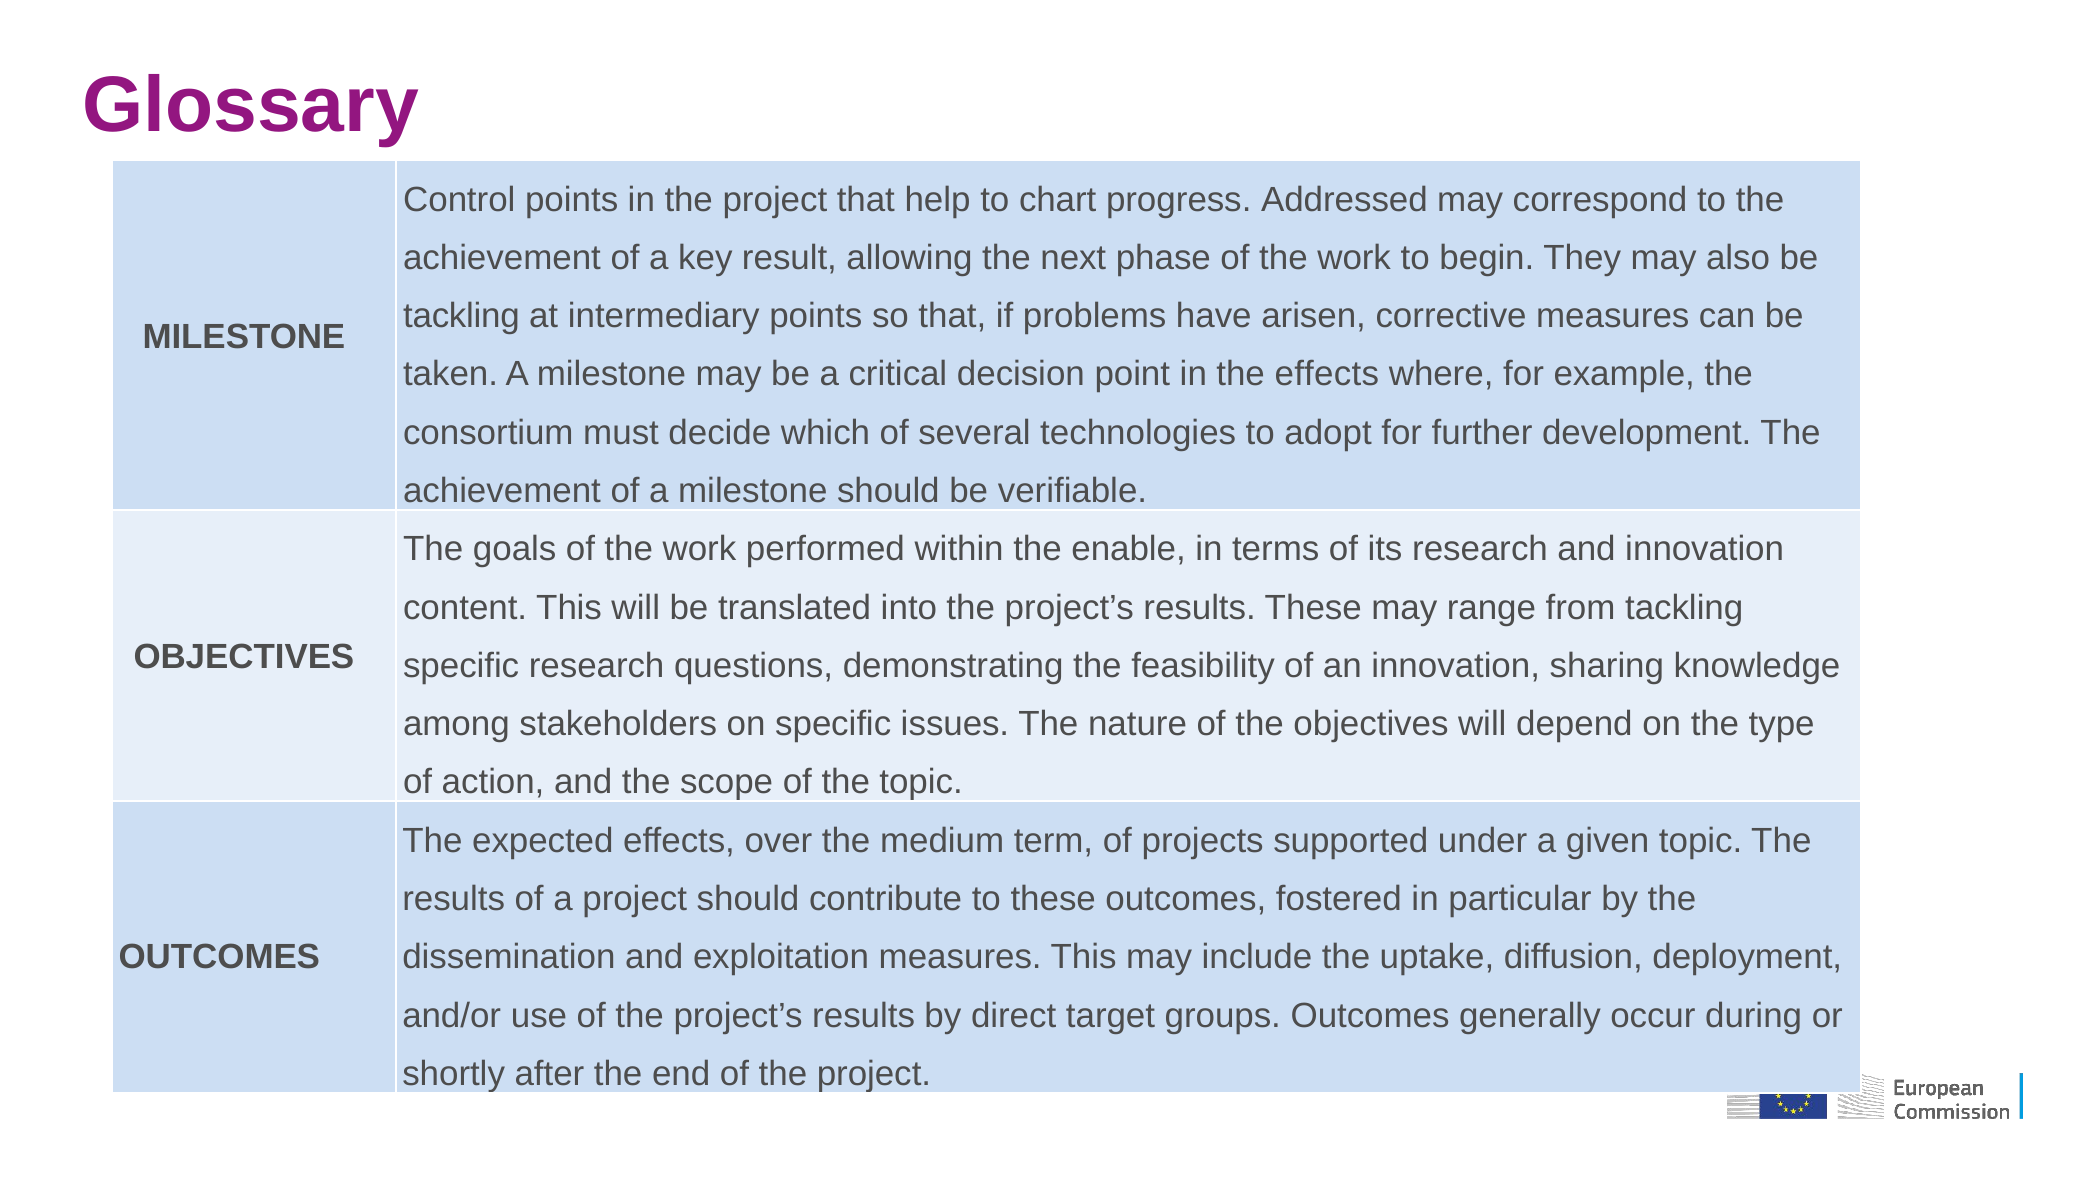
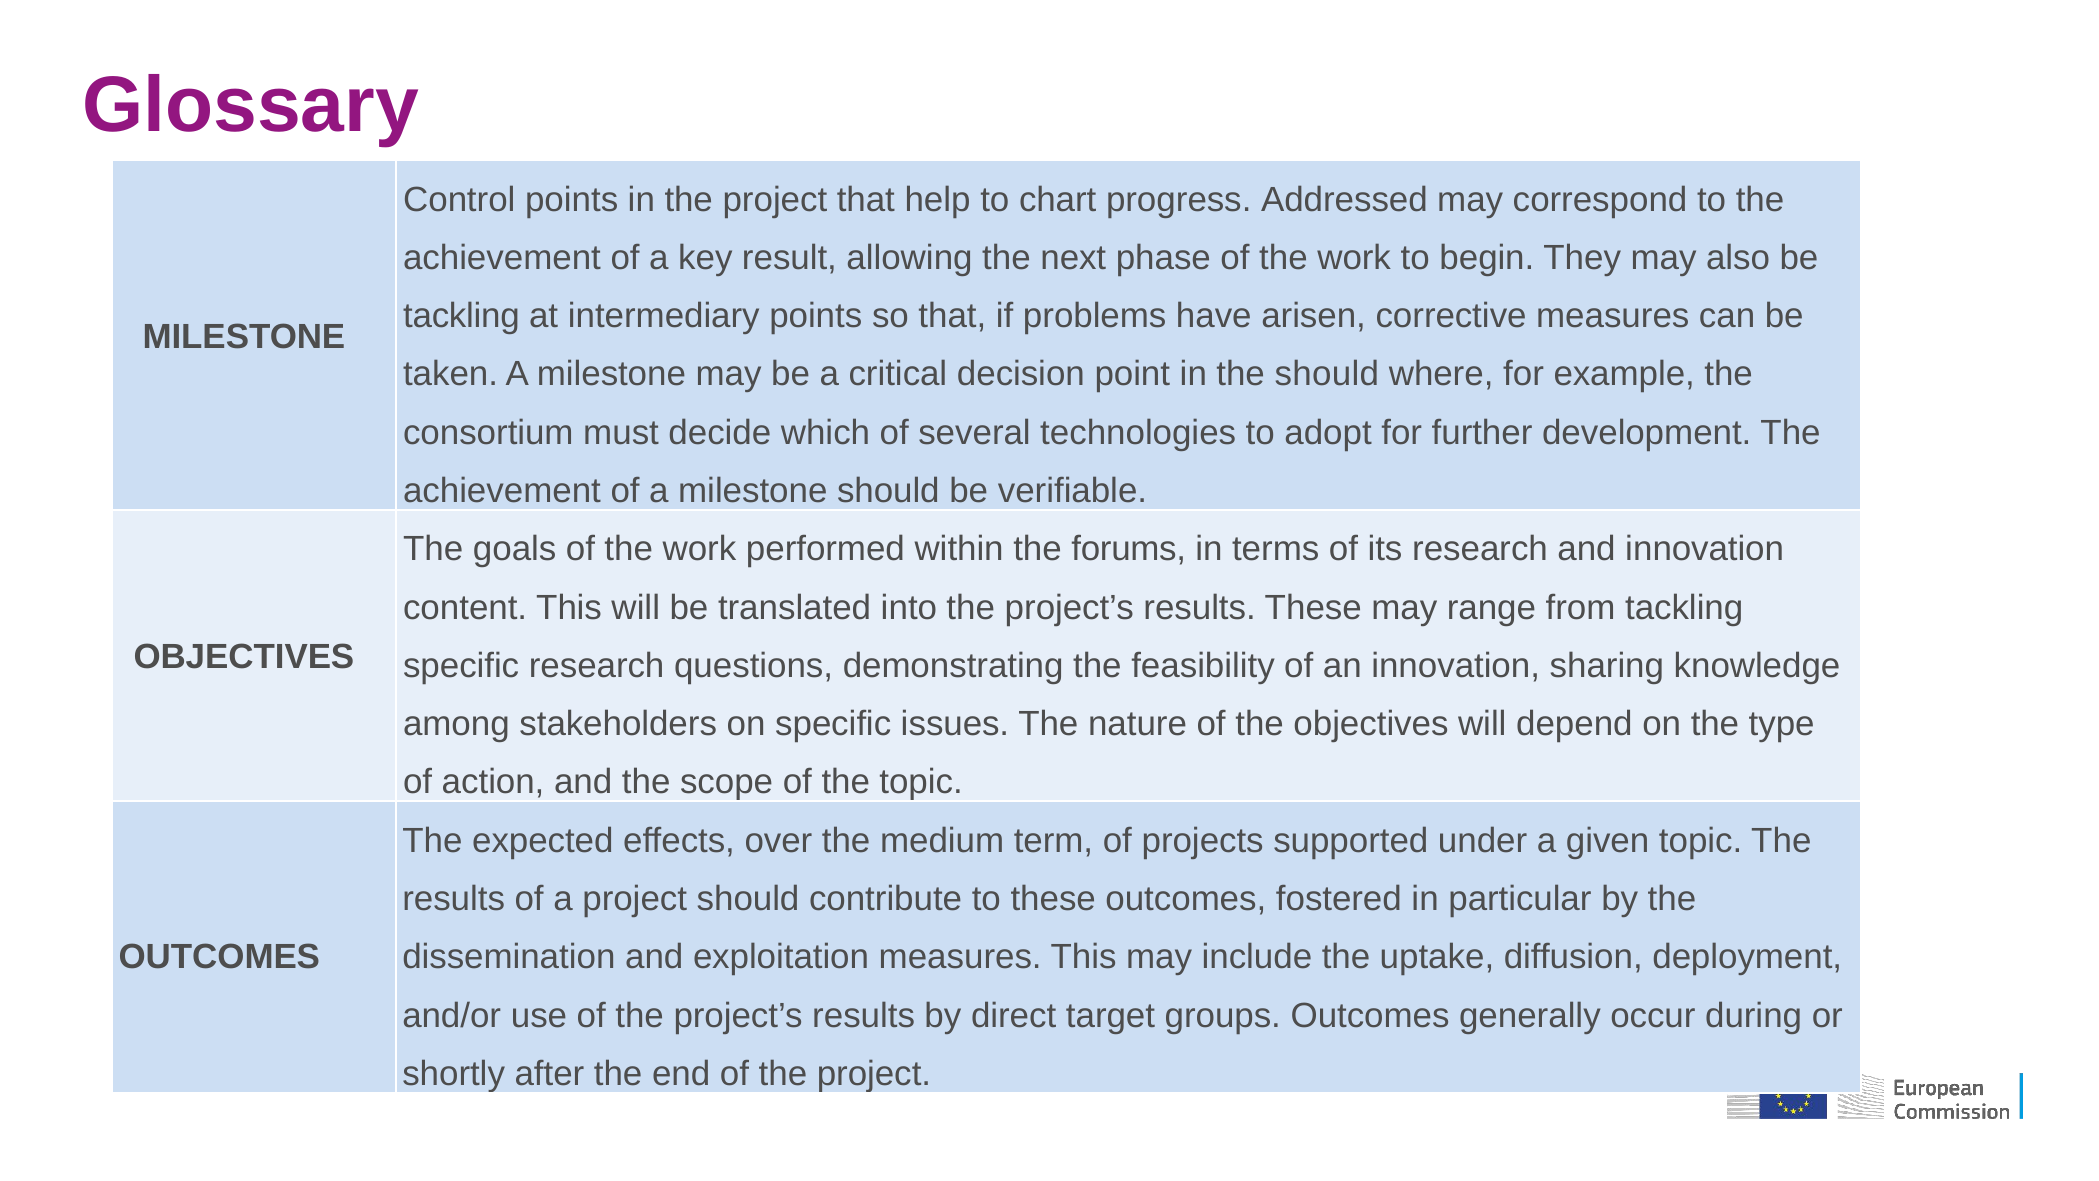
the effects: effects -> should
enable: enable -> forums
